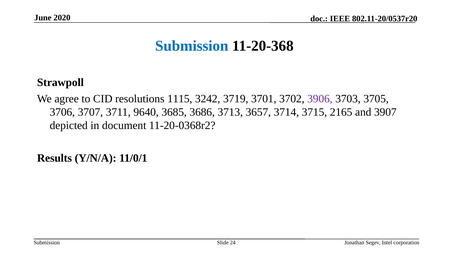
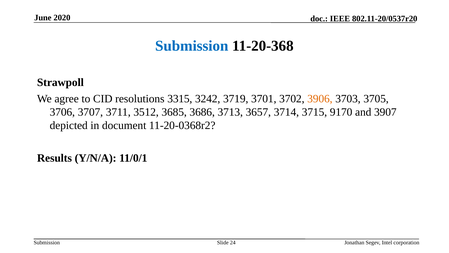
1115: 1115 -> 3315
3906 colour: purple -> orange
9640: 9640 -> 3512
2165: 2165 -> 9170
